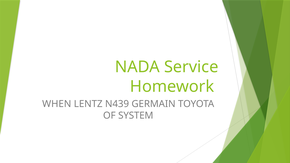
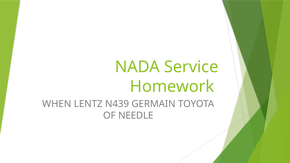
SYSTEM: SYSTEM -> NEEDLE
